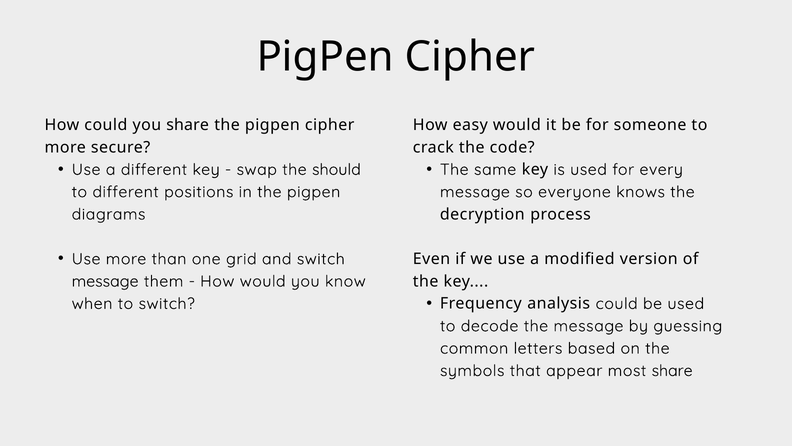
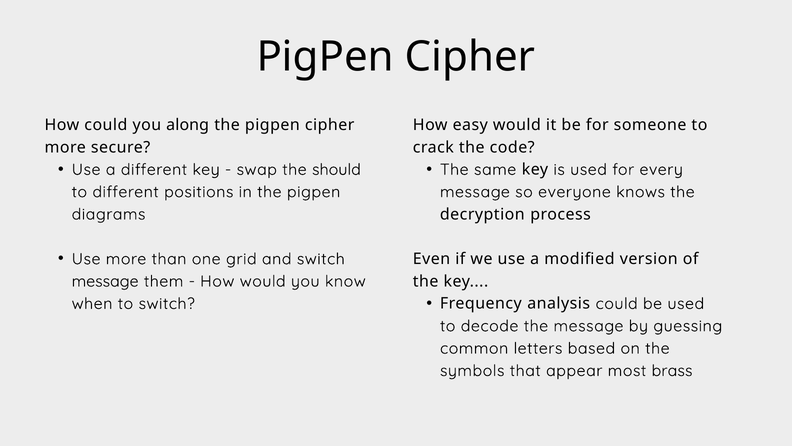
you share: share -> along
most share: share -> brass
